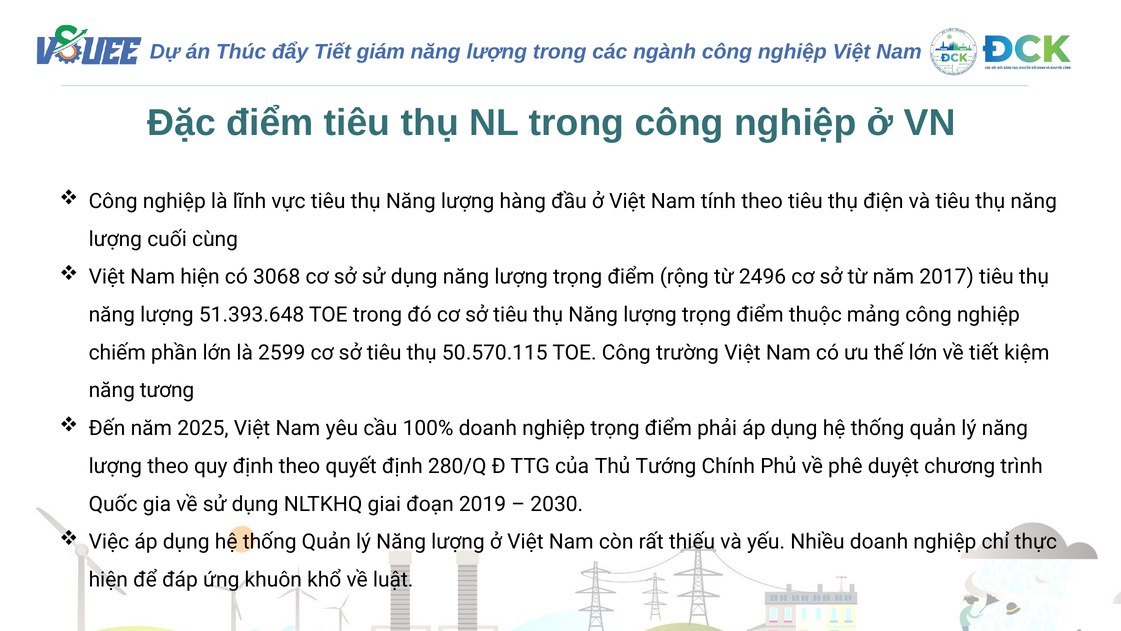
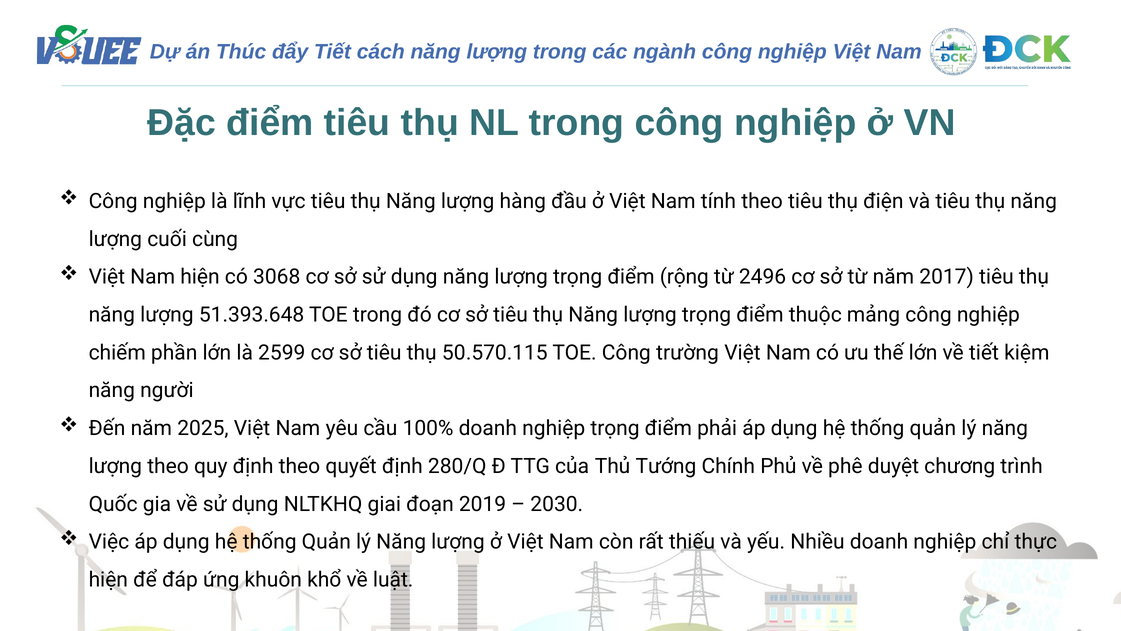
giám: giám -> cách
tương: tương -> người
